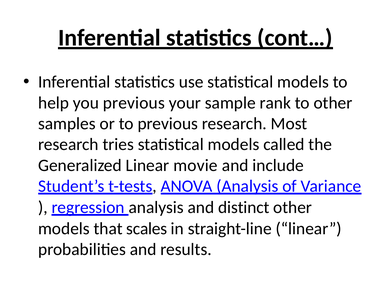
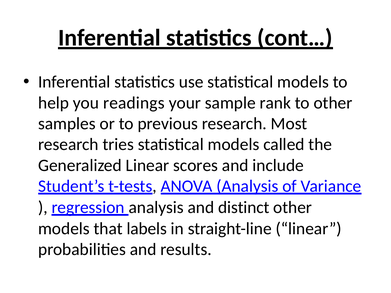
you previous: previous -> readings
movie: movie -> scores
scales: scales -> labels
